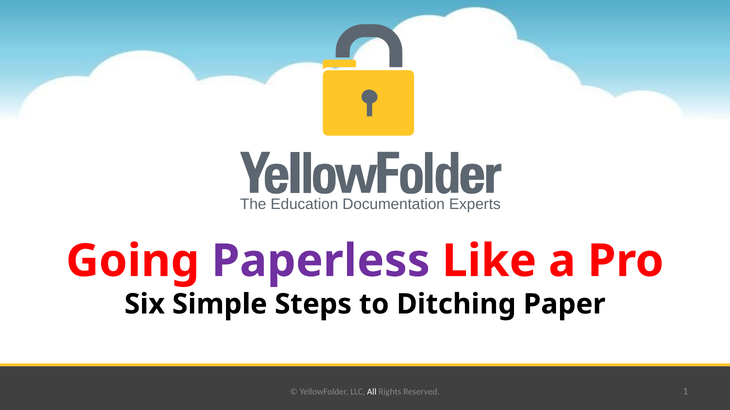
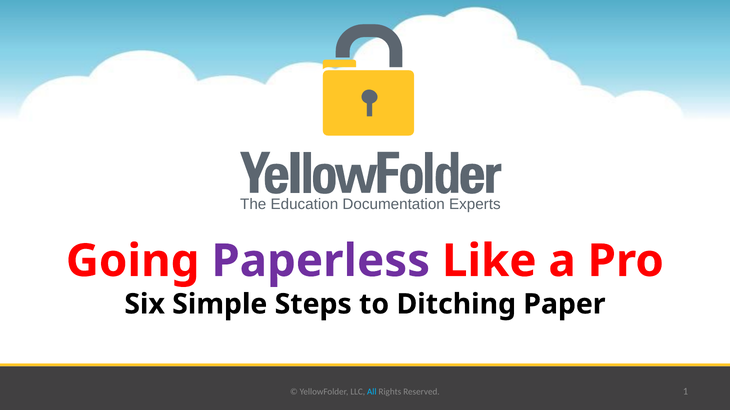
All colour: white -> light blue
